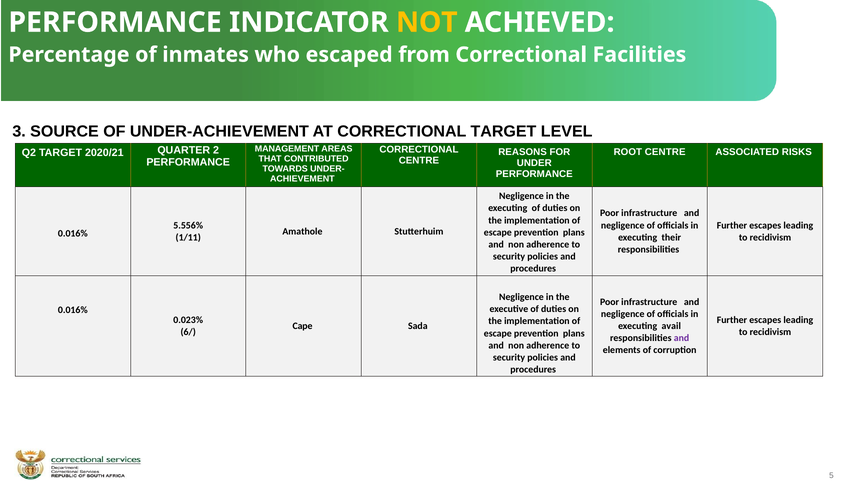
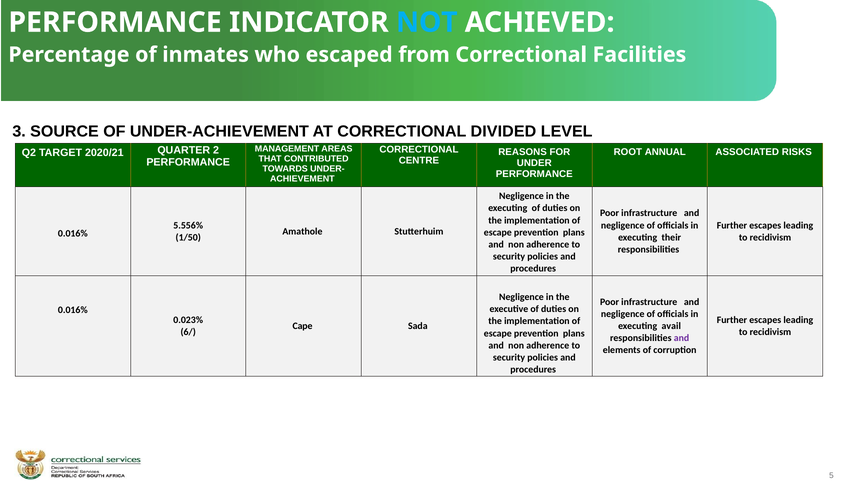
NOT colour: yellow -> light blue
CORRECTIONAL TARGET: TARGET -> DIVIDED
ROOT CENTRE: CENTRE -> ANNUAL
1/11: 1/11 -> 1/50
